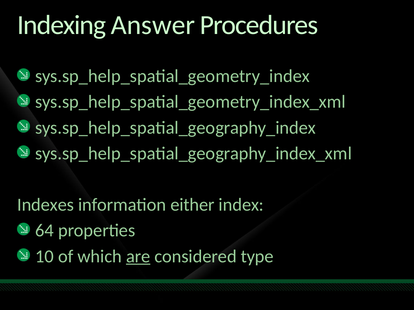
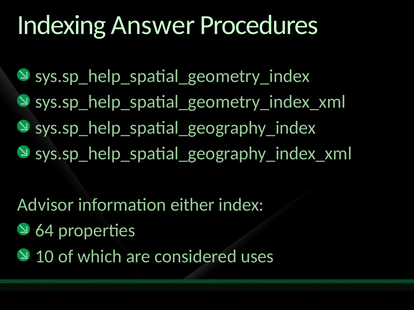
Indexes: Indexes -> Advisor
are underline: present -> none
type: type -> uses
